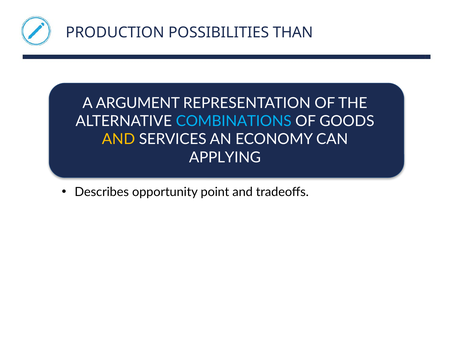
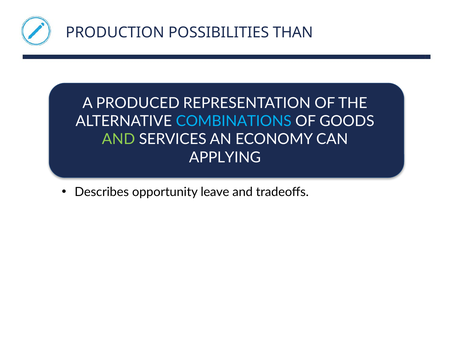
ARGUMENT: ARGUMENT -> PRODUCED
AND at (118, 139) colour: yellow -> light green
point: point -> leave
